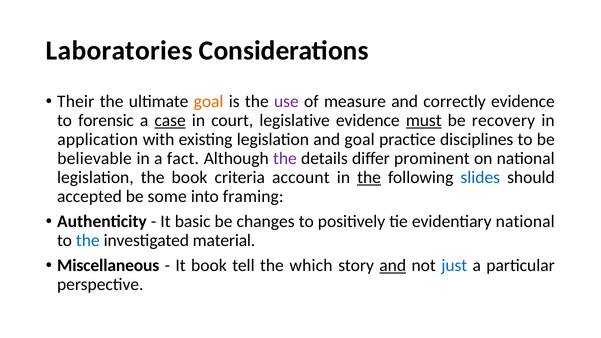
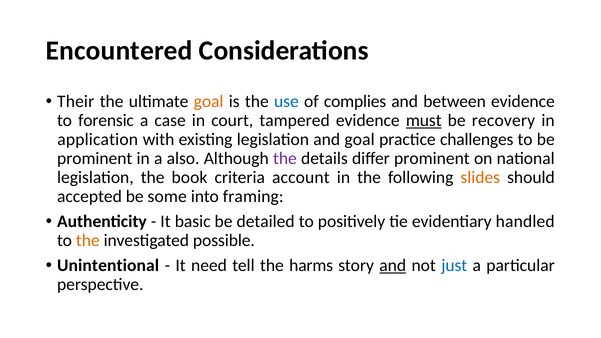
Laboratories: Laboratories -> Encountered
use colour: purple -> blue
measure: measure -> complies
correctly: correctly -> between
case underline: present -> none
legislative: legislative -> tampered
disciplines: disciplines -> challenges
believable at (95, 158): believable -> prominent
fact: fact -> also
the at (369, 177) underline: present -> none
slides colour: blue -> orange
changes: changes -> detailed
evidentiary national: national -> handled
the at (88, 240) colour: blue -> orange
material: material -> possible
Miscellaneous: Miscellaneous -> Unintentional
It book: book -> need
which: which -> harms
